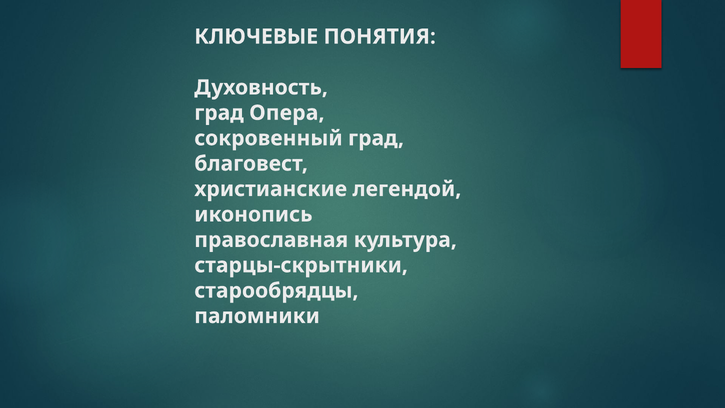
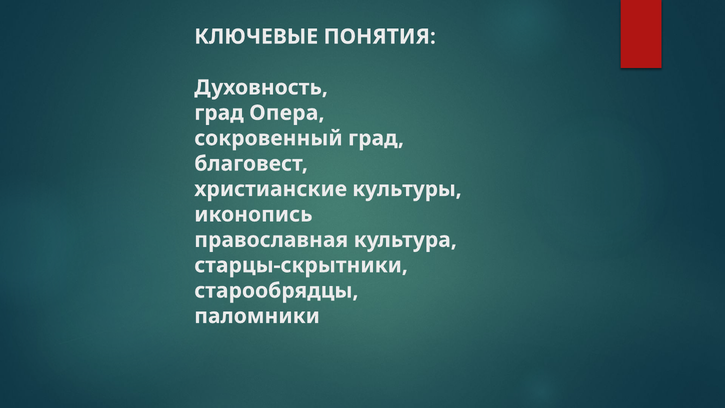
легендой: легендой -> культуры
